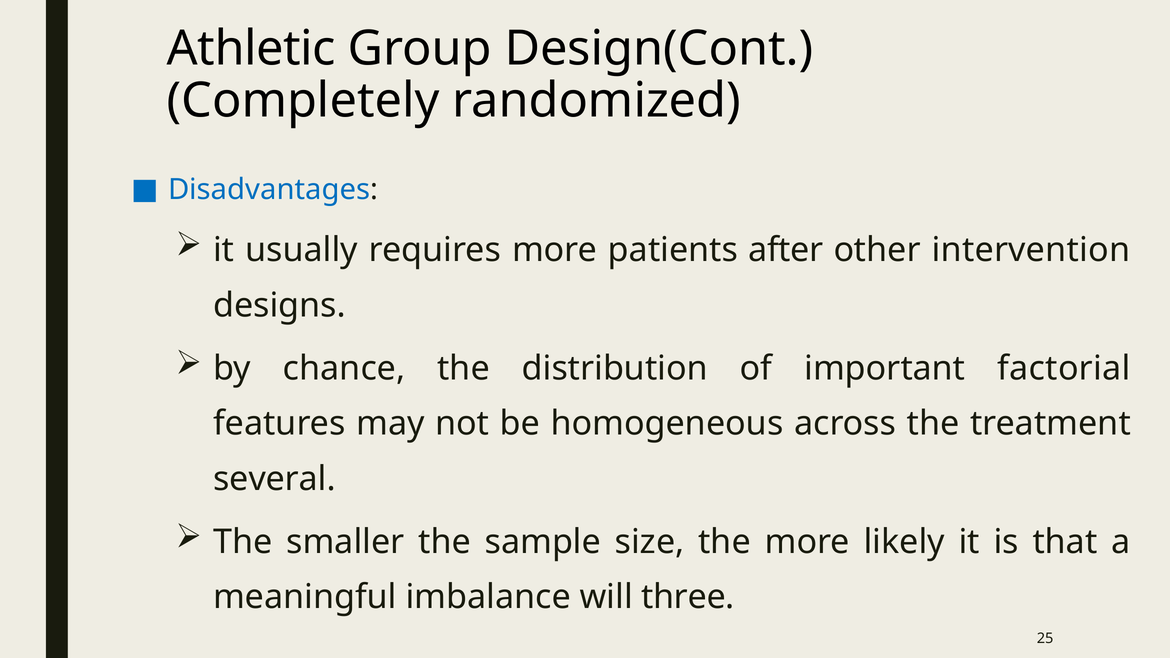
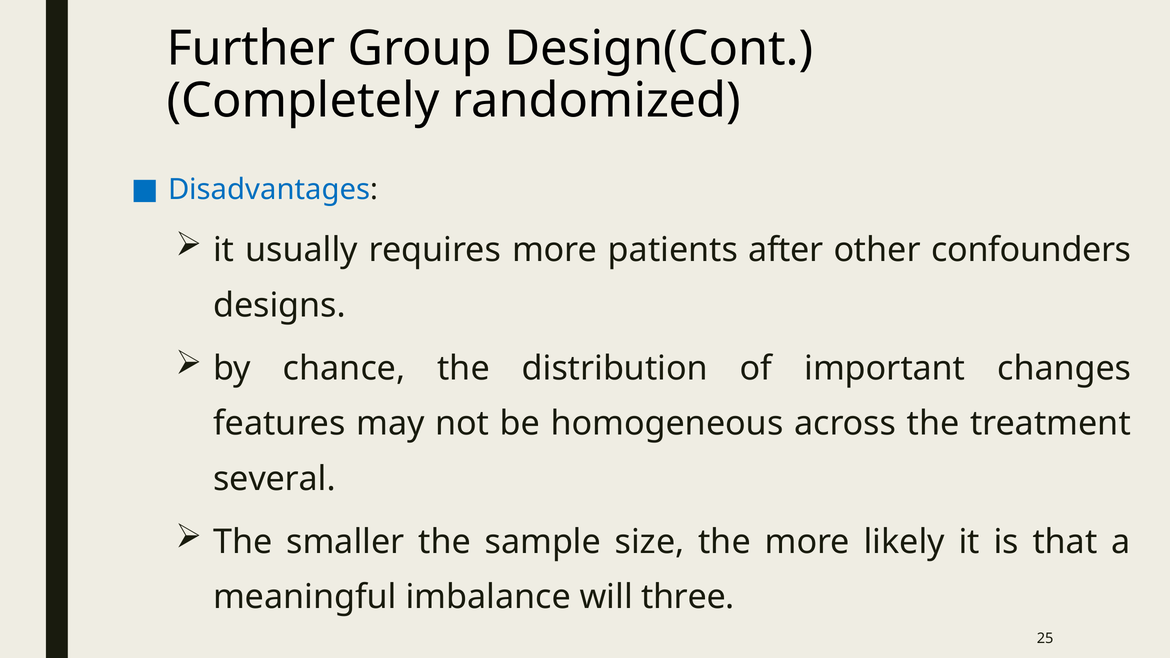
Athletic: Athletic -> Further
intervention: intervention -> confounders
factorial: factorial -> changes
